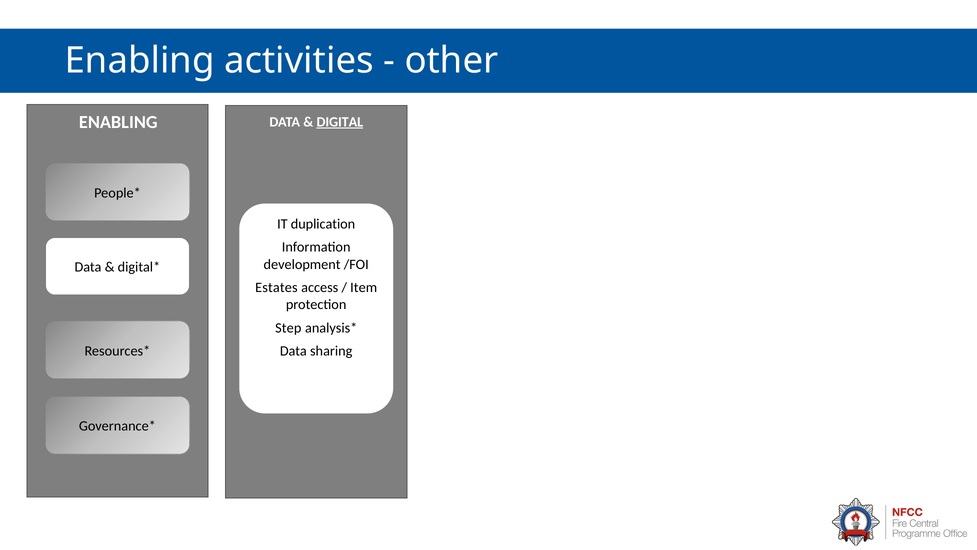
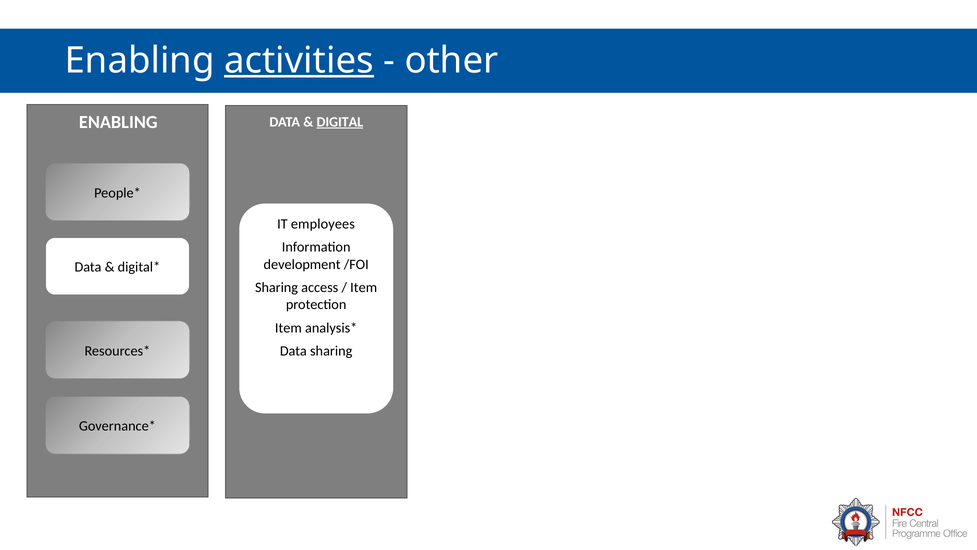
activities underline: none -> present
duplication: duplication -> employees
Estates at (276, 287): Estates -> Sharing
Step at (288, 328): Step -> Item
